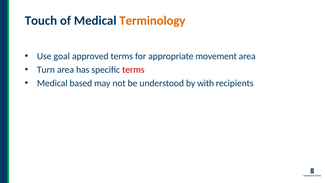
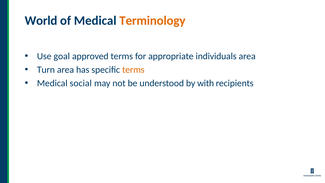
Touch: Touch -> World
movement: movement -> individuals
terms at (133, 70) colour: red -> orange
based: based -> social
